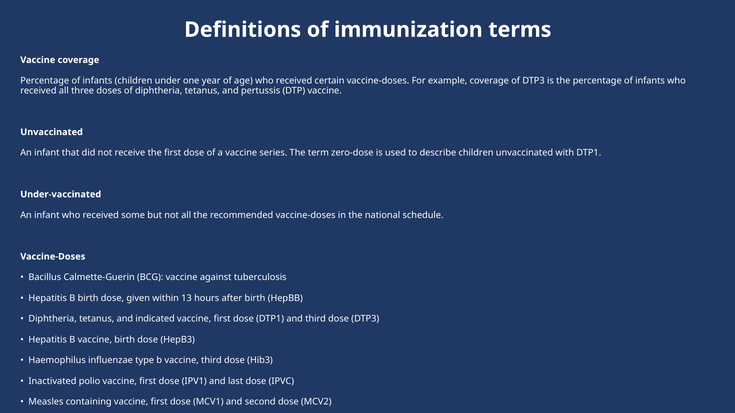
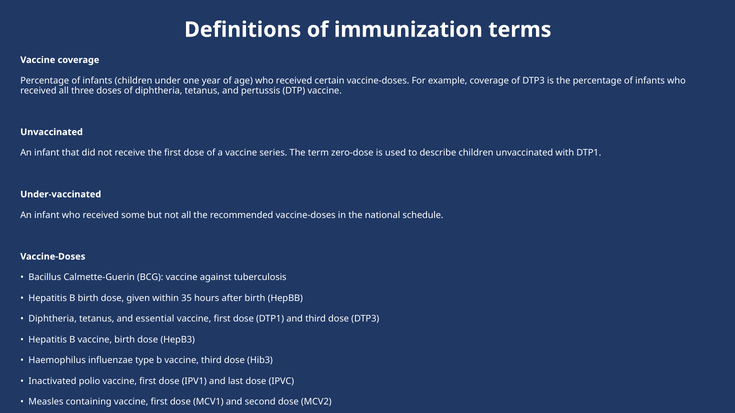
13: 13 -> 35
indicated: indicated -> essential
